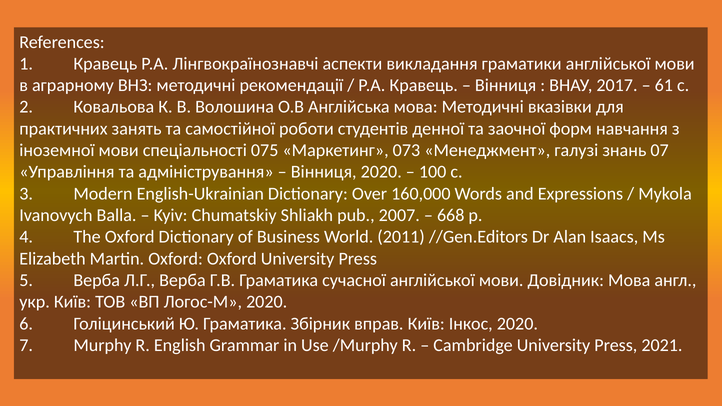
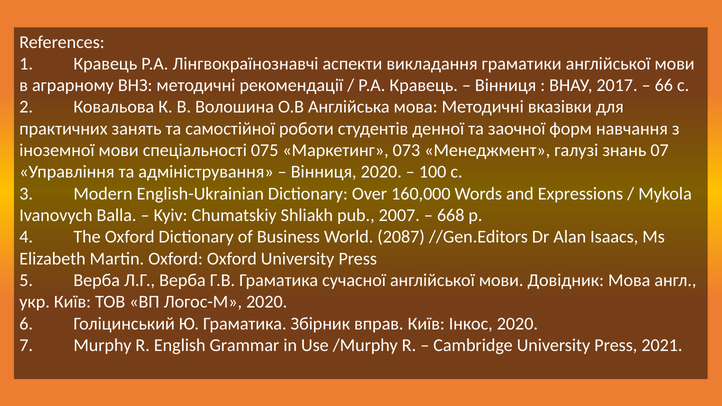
61: 61 -> 66
2011: 2011 -> 2087
